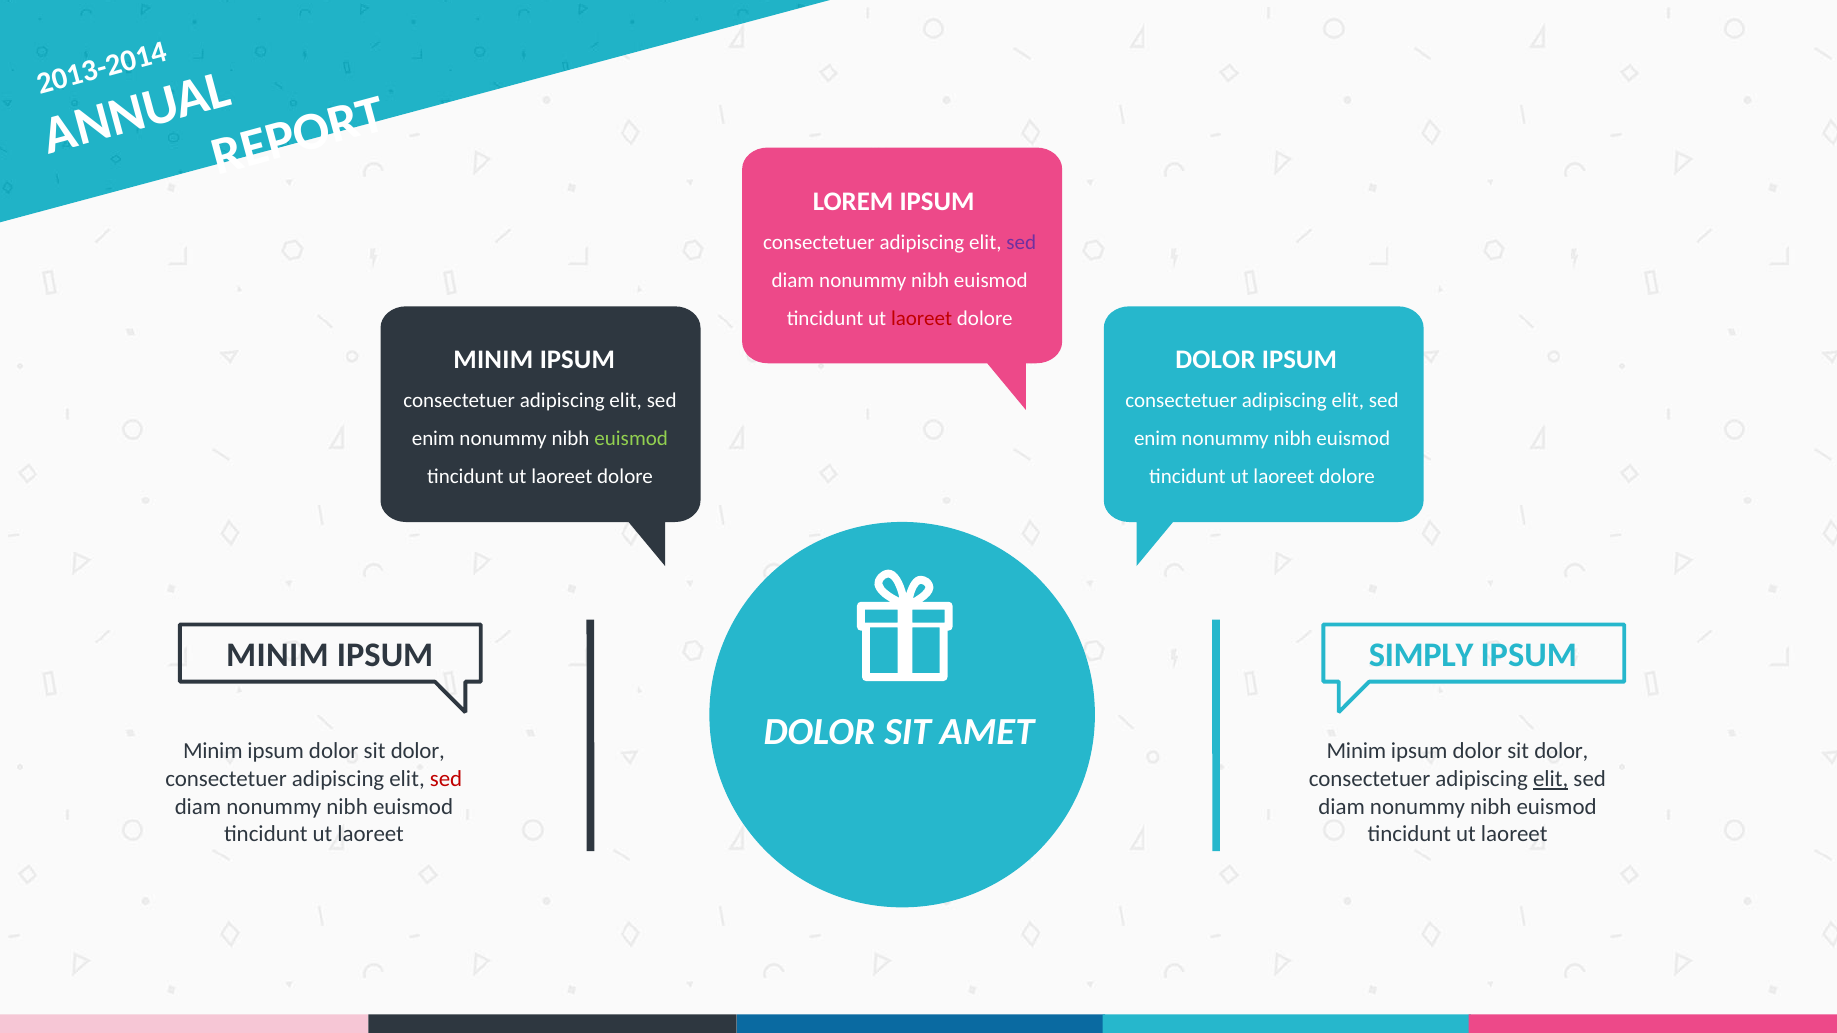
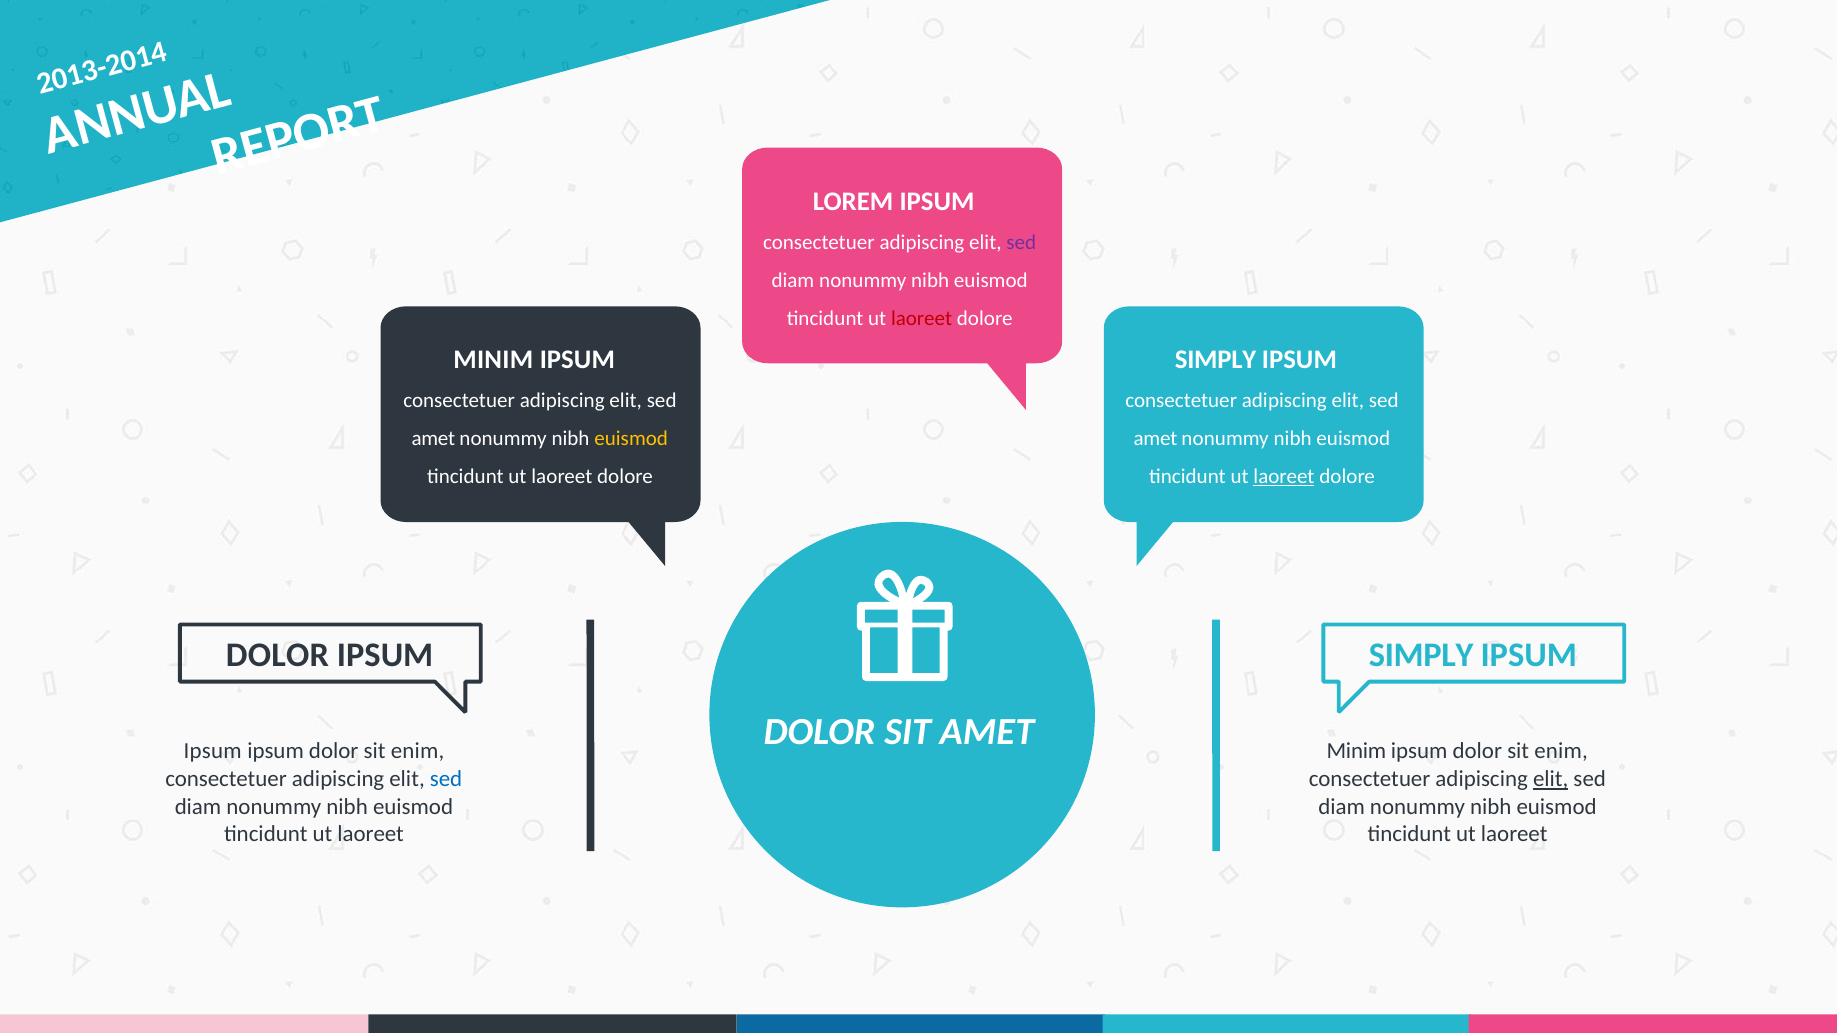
DOLOR at (1215, 360): DOLOR -> SIMPLY
enim at (433, 439): enim -> amet
euismod at (631, 439) colour: light green -> yellow
enim at (1155, 439): enim -> amet
laoreet at (1284, 477) underline: none -> present
MINIM at (277, 655): MINIM -> DOLOR
dolor at (1561, 752): dolor -> enim
Minim at (213, 752): Minim -> Ipsum
dolor at (418, 752): dolor -> enim
sed at (446, 779) colour: red -> blue
